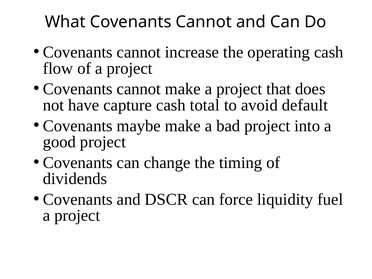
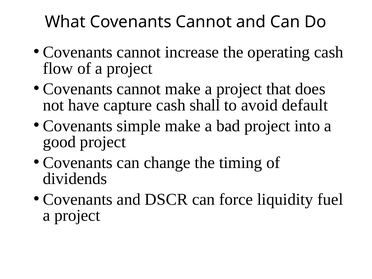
total: total -> shall
maybe: maybe -> simple
